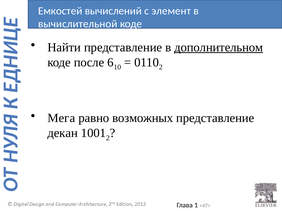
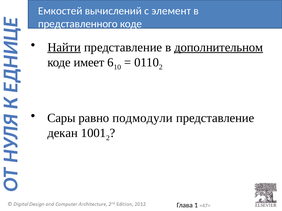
вычислительной: вычислительной -> представленного
Найти underline: none -> present
после: после -> имеет
Мега: Мега -> Сары
возможных: возможных -> подмодули
